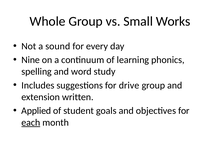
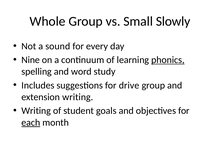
Works: Works -> Slowly
phonics underline: none -> present
extension written: written -> writing
Applied at (36, 111): Applied -> Writing
